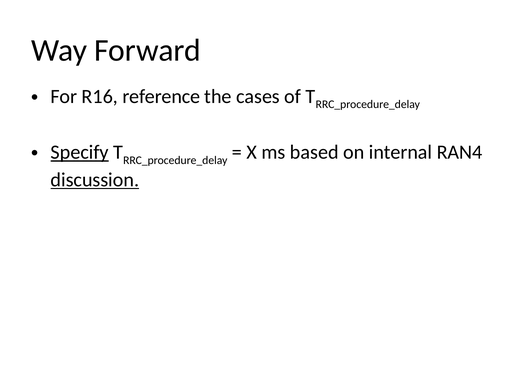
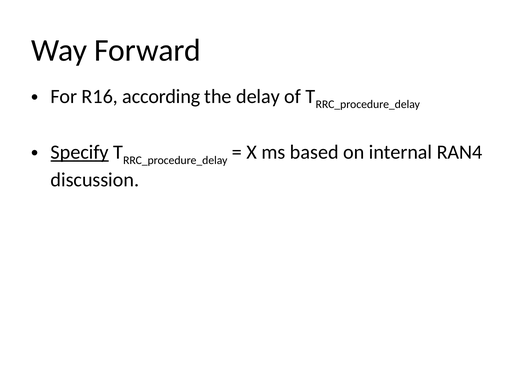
reference: reference -> according
cases: cases -> delay
discussion underline: present -> none
